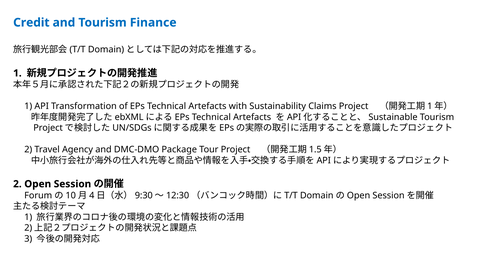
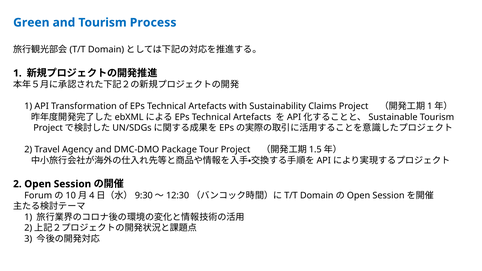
Credit: Credit -> Green
Finance: Finance -> Process
